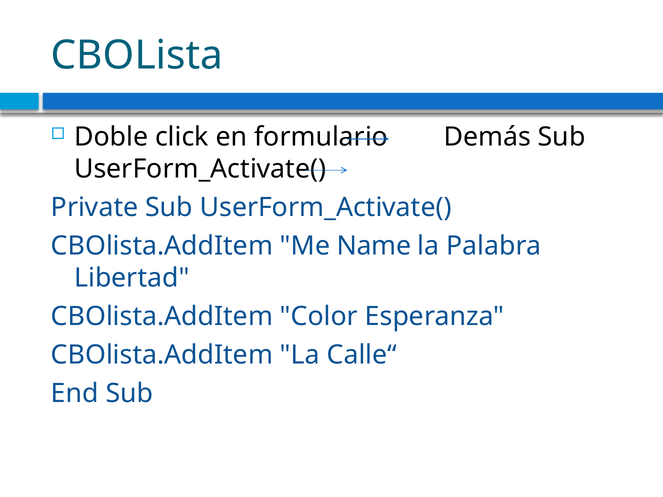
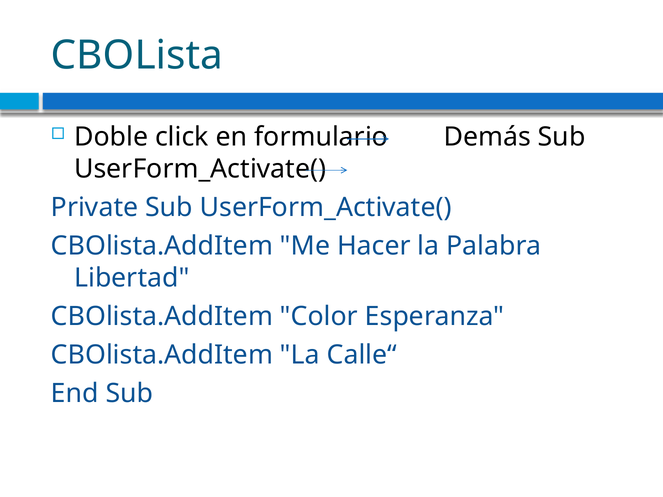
Name: Name -> Hacer
